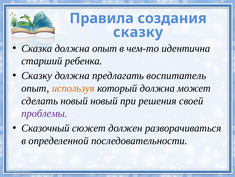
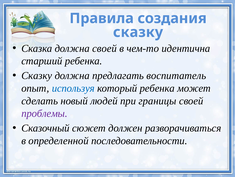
должна опыт: опыт -> своей
используя colour: orange -> blue
который должна: должна -> ребенка
новый новый: новый -> людей
решения: решения -> границы
